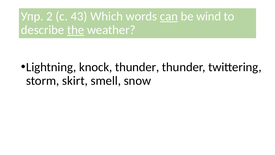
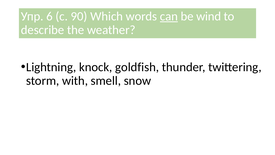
2: 2 -> 6
43: 43 -> 90
the underline: present -> none
knock thunder: thunder -> goldfish
skirt: skirt -> with
